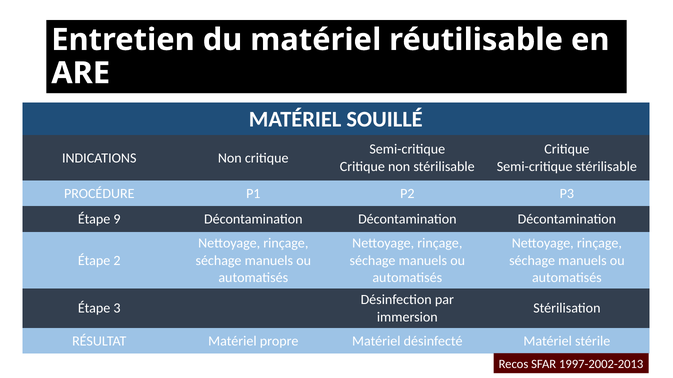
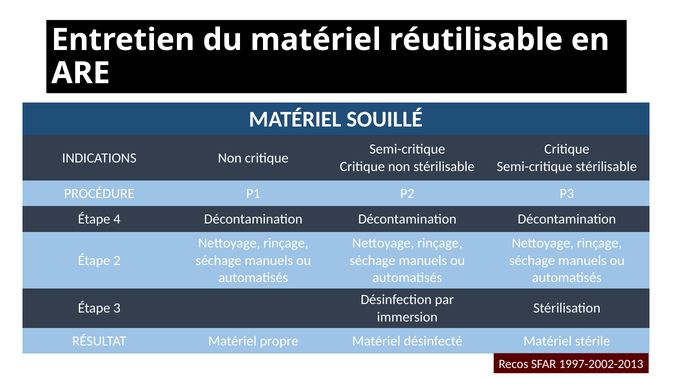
9: 9 -> 4
